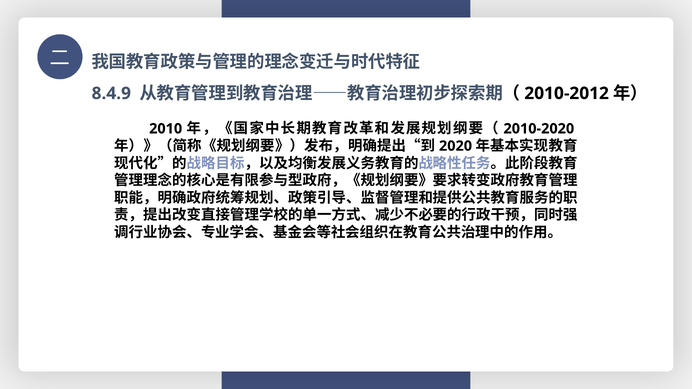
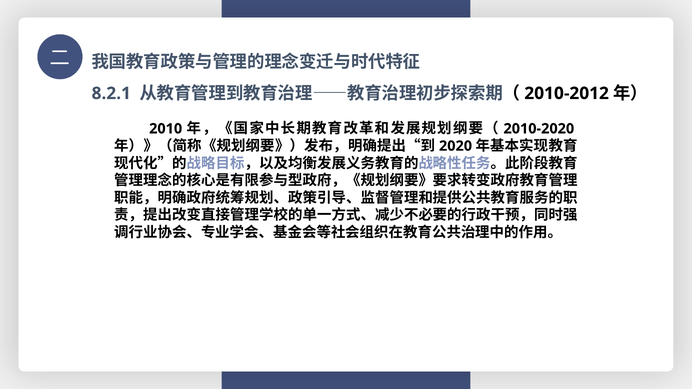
8.4.9: 8.4.9 -> 8.2.1
